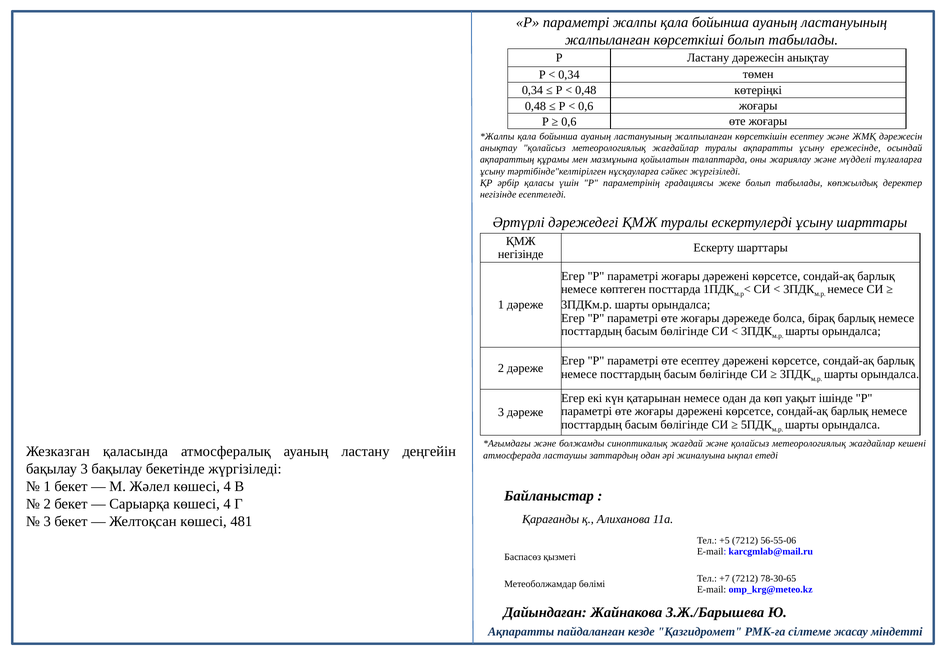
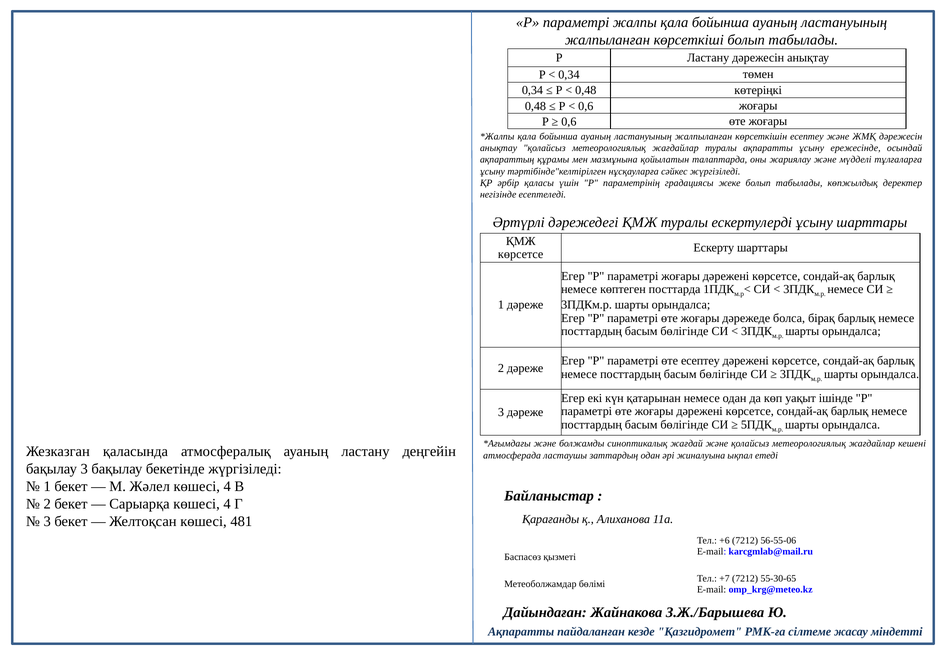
негізінде at (521, 254): негізінде -> көрсетсе
+5: +5 -> +6
78-30-65: 78-30-65 -> 55-30-65
